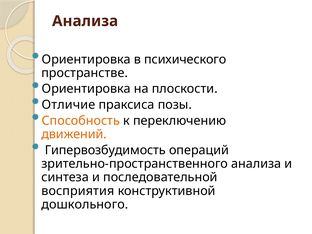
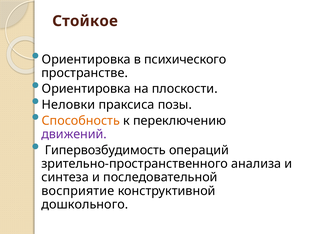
Анализа at (85, 21): Анализа -> Стойкое
Отличие: Отличие -> Неловки
движений colour: orange -> purple
восприятия: восприятия -> восприятие
